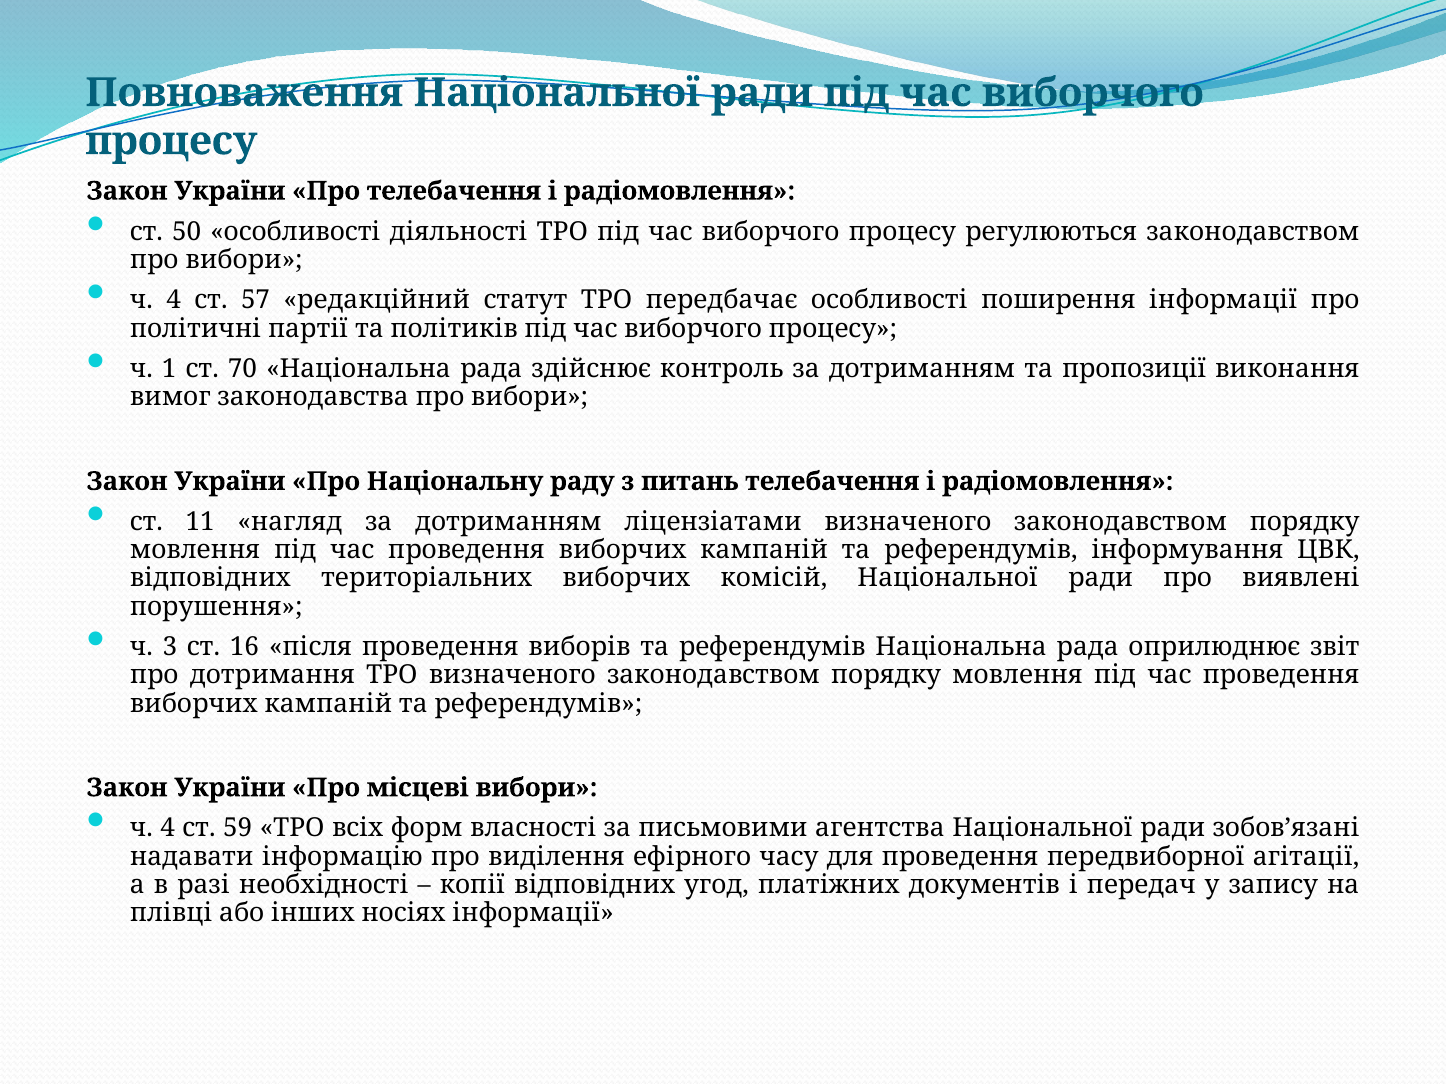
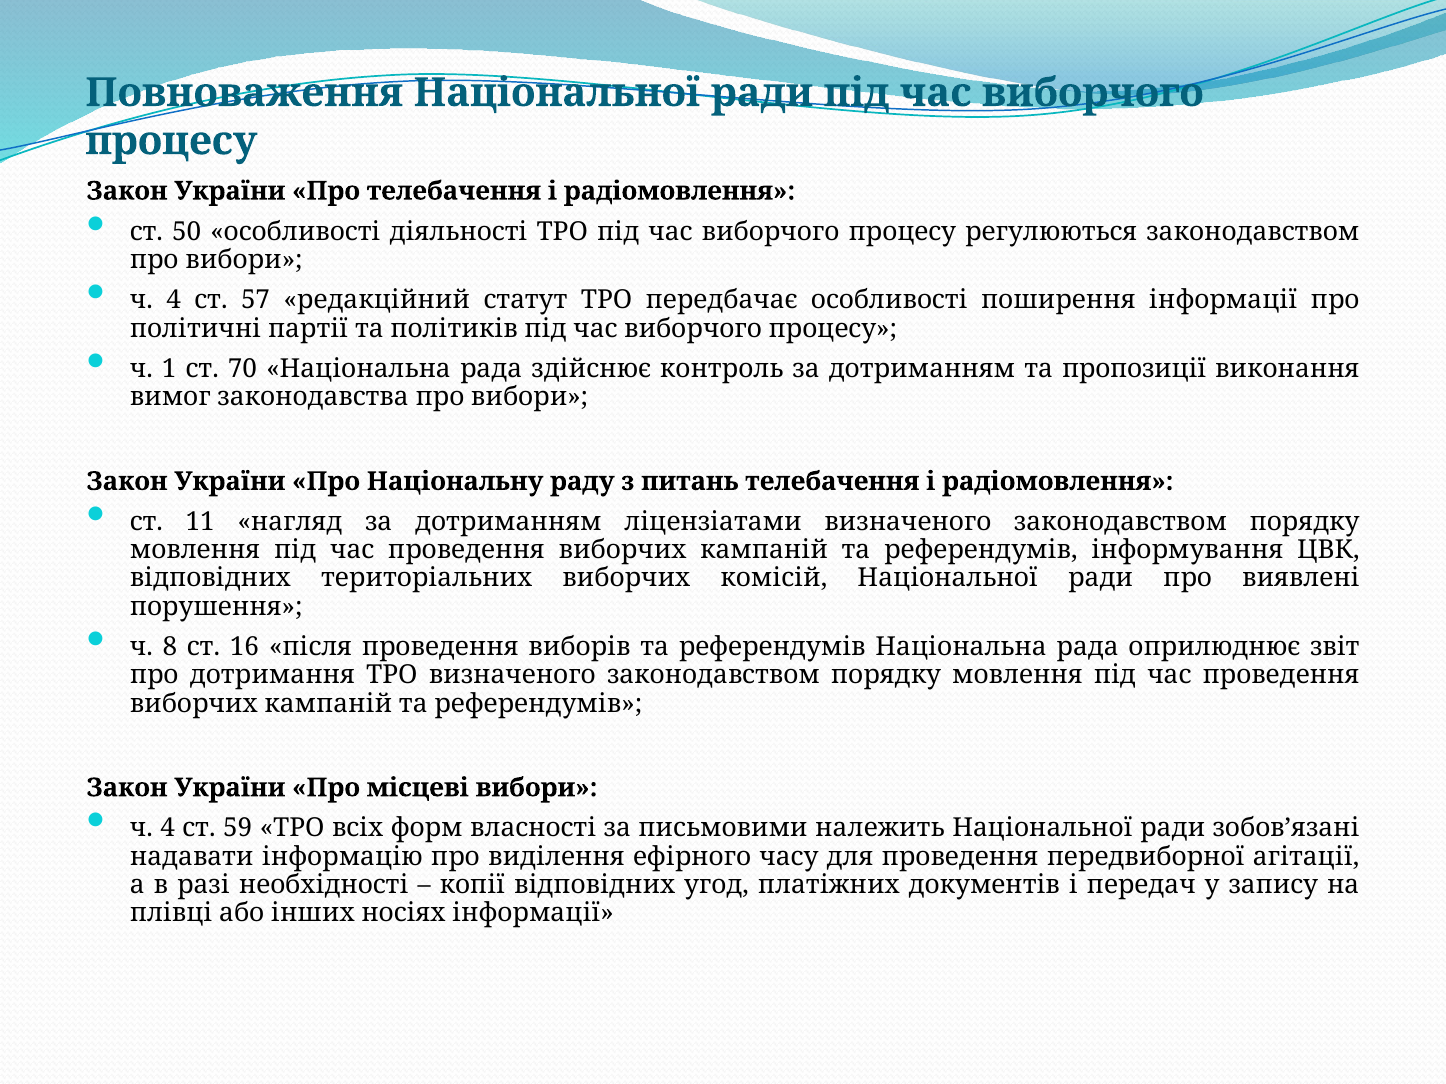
3: 3 -> 8
агентства: агентства -> належить
